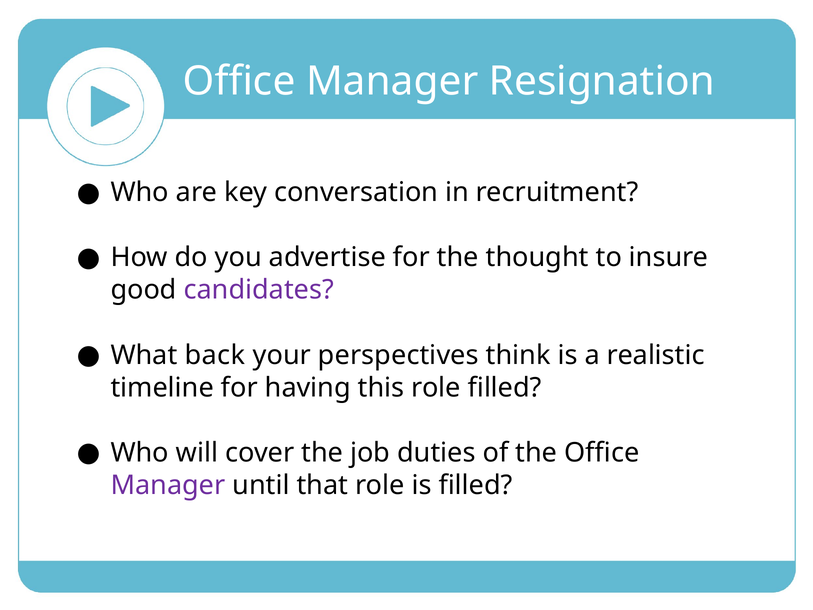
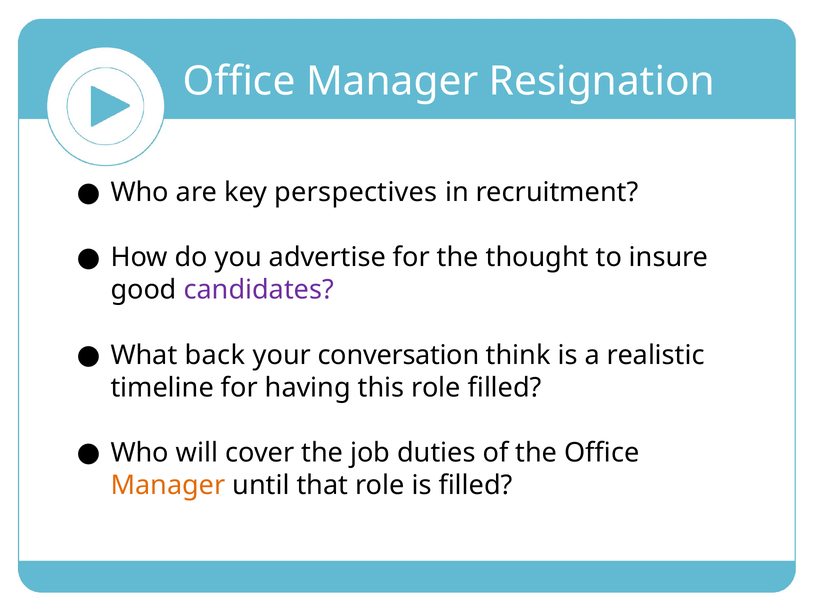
conversation: conversation -> perspectives
perspectives: perspectives -> conversation
Manager at (168, 485) colour: purple -> orange
